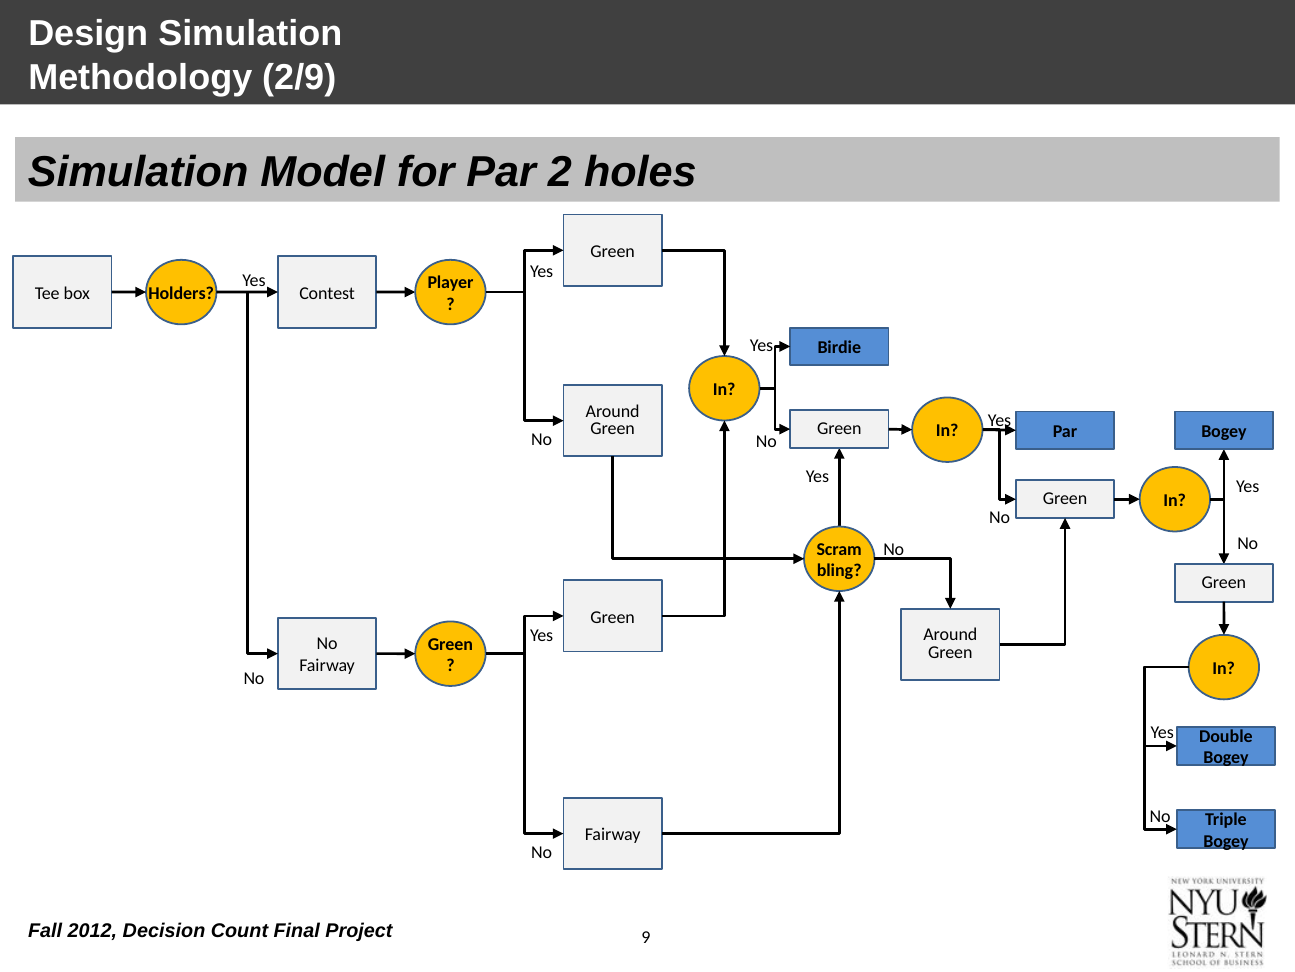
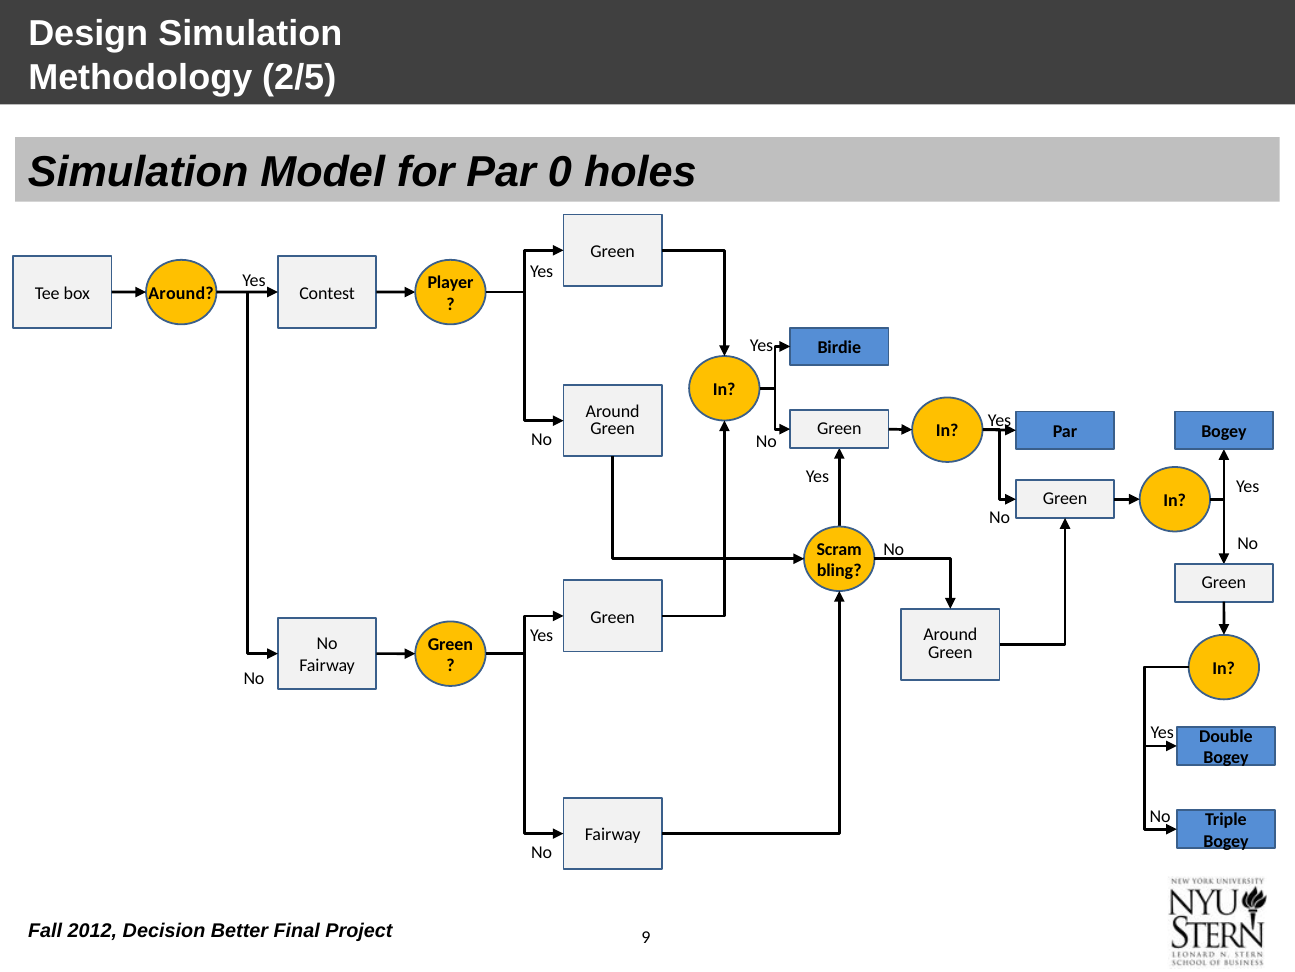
2/9: 2/9 -> 2/5
2: 2 -> 0
Holders at (181, 293): Holders -> Around
Count: Count -> Better
